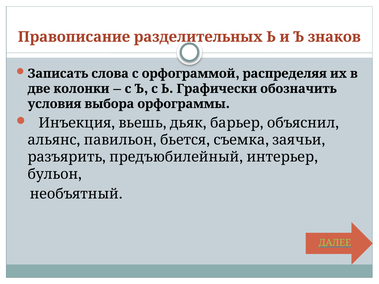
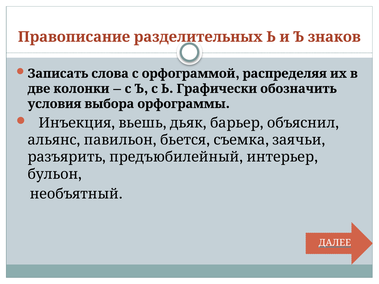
ДАЛЕЕ colour: light green -> white
